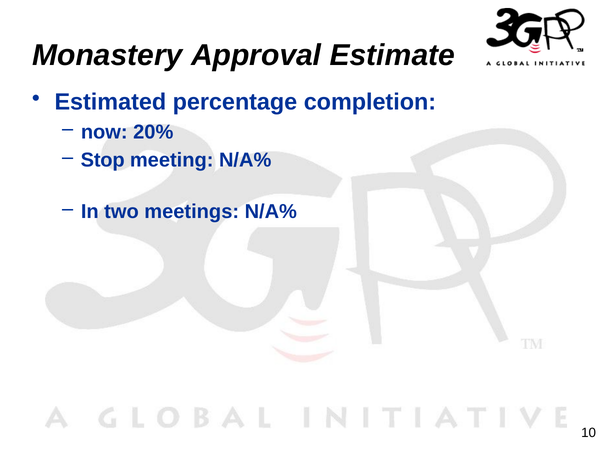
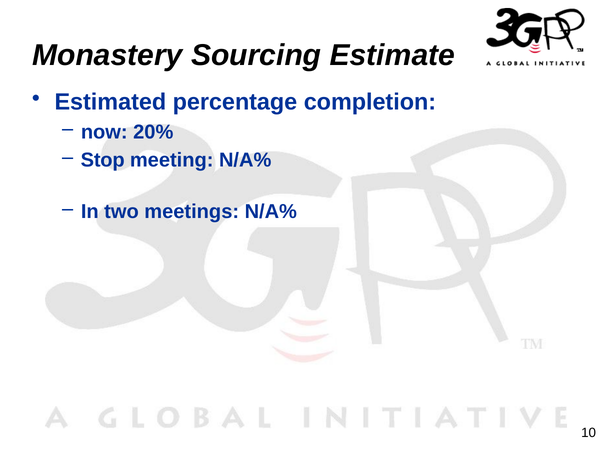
Approval: Approval -> Sourcing
